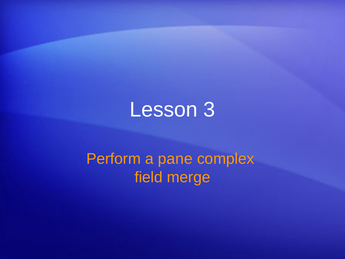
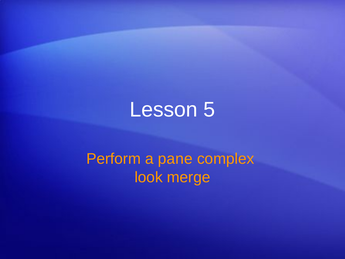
3: 3 -> 5
field: field -> look
